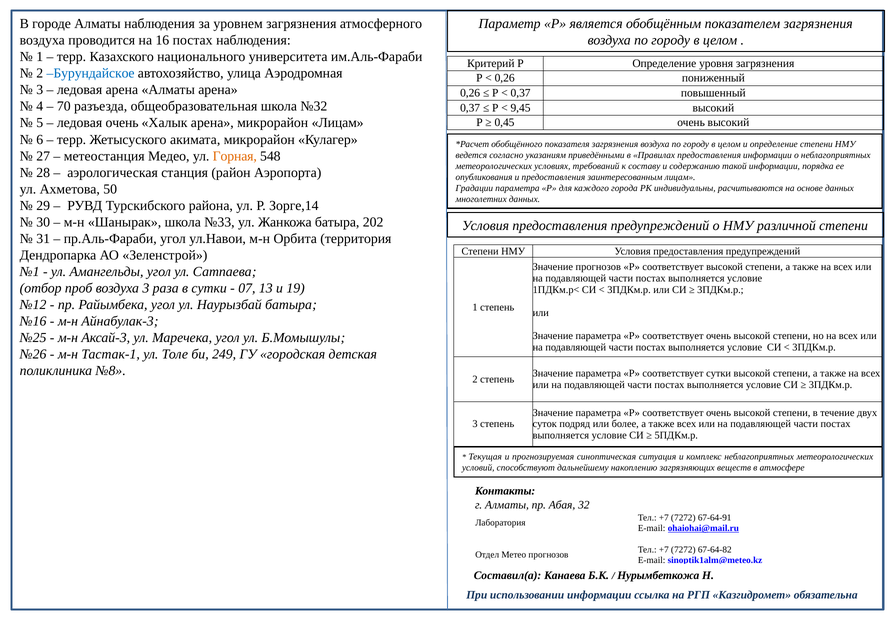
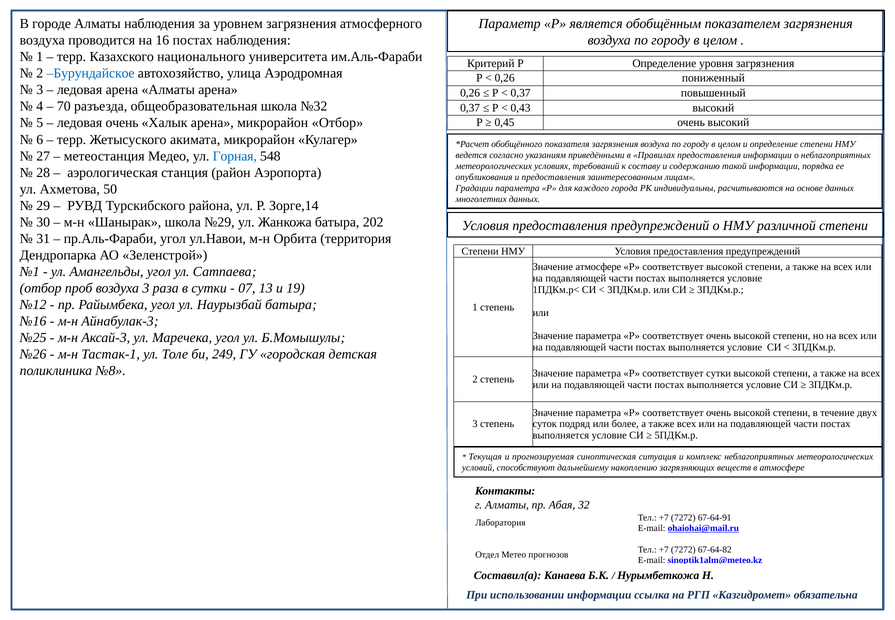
9,45: 9,45 -> 0,43
микрорайон Лицам: Лицам -> Отбор
Горная colour: orange -> blue
№33: №33 -> №29
Значение прогнозов: прогнозов -> атмосфере
